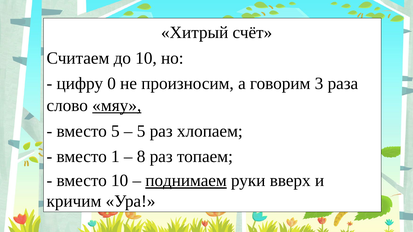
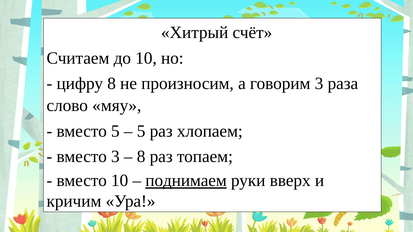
цифру 0: 0 -> 8
мяу underline: present -> none
вместо 1: 1 -> 3
